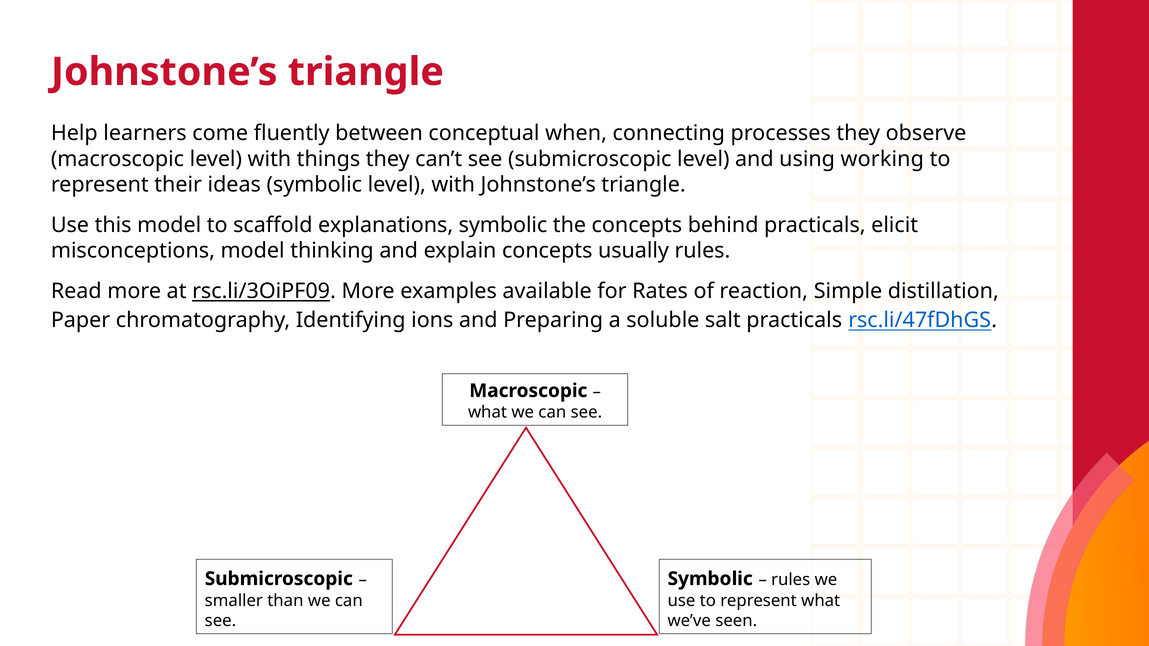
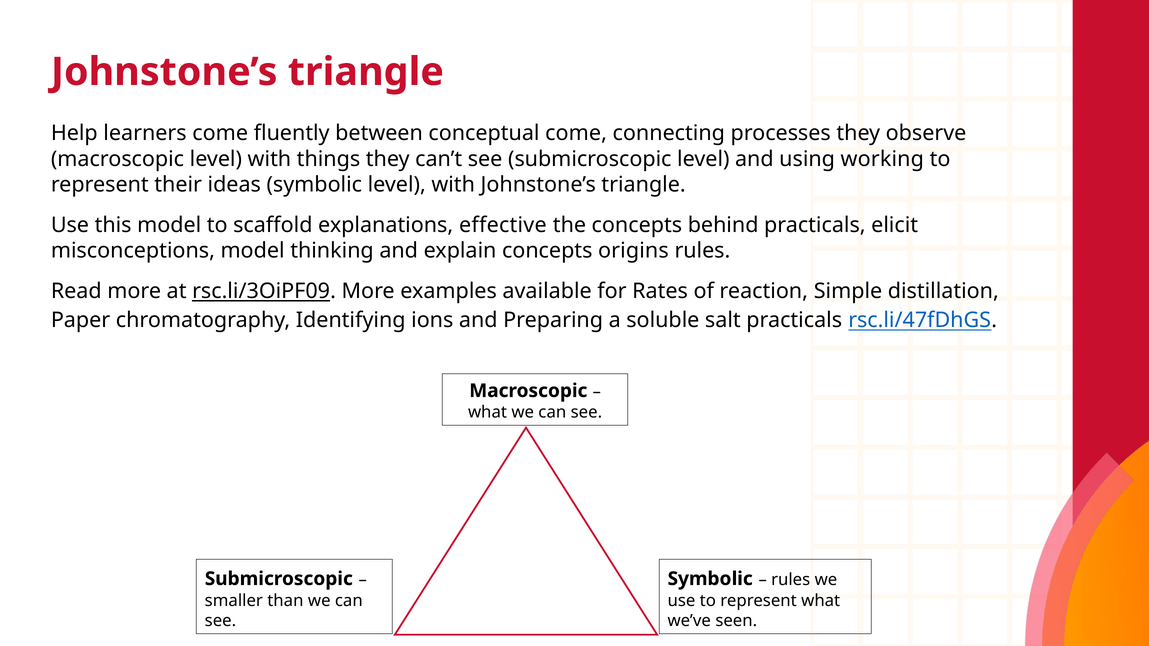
conceptual when: when -> come
explanations symbolic: symbolic -> effective
usually: usually -> origins
